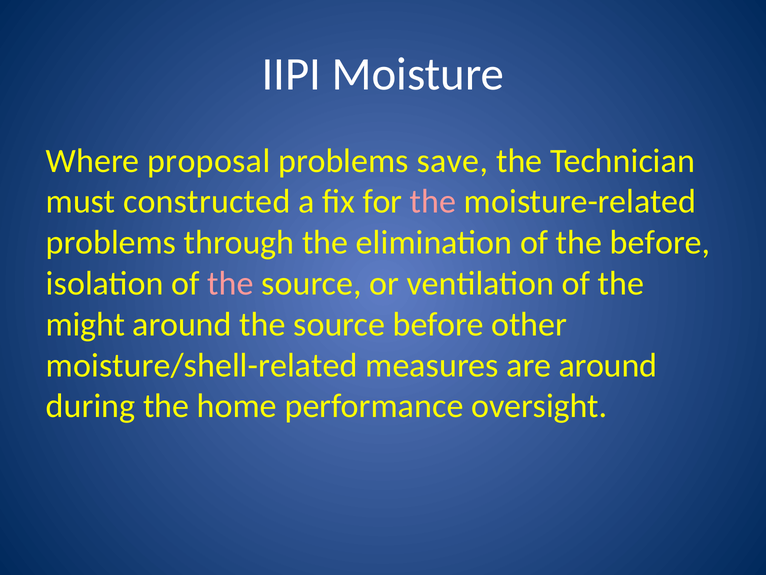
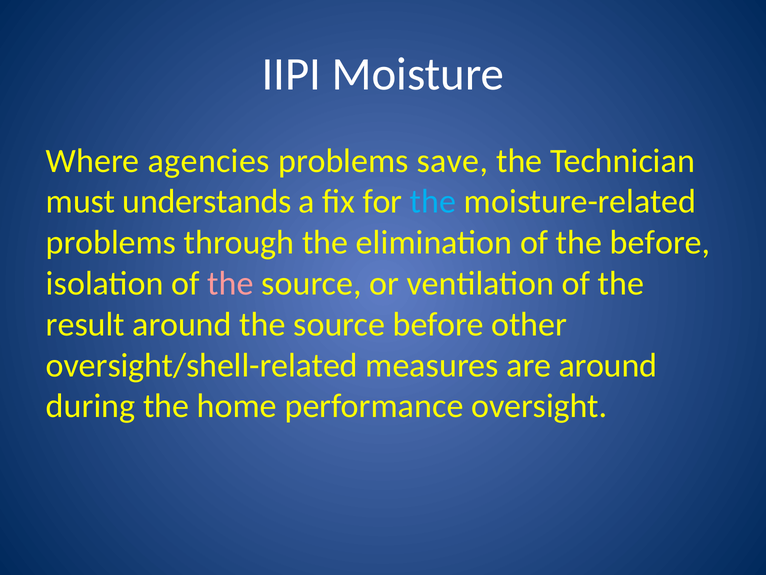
proposal: proposal -> agencies
constructed: constructed -> understands
the at (433, 202) colour: pink -> light blue
might: might -> result
moisture/shell-related: moisture/shell-related -> oversight/shell-related
